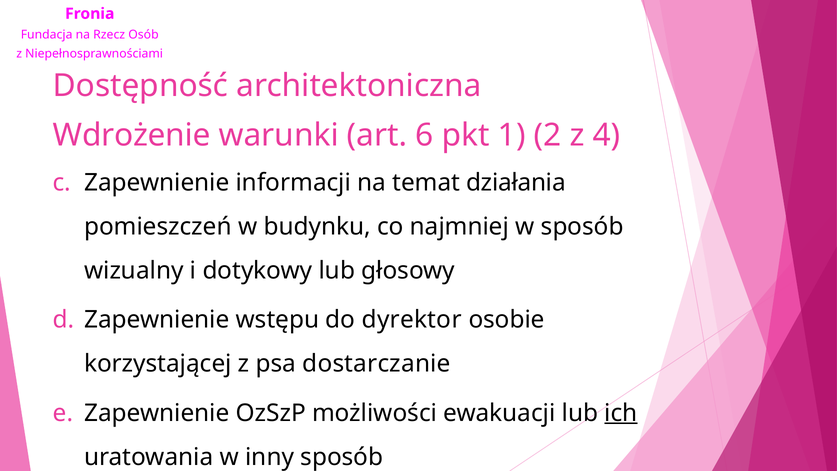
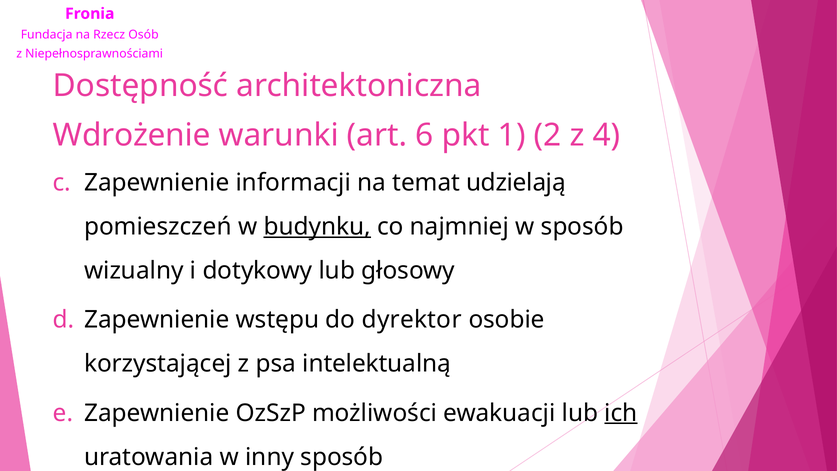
działania: działania -> udzielają
budynku underline: none -> present
dostarczanie: dostarczanie -> intelektualną
